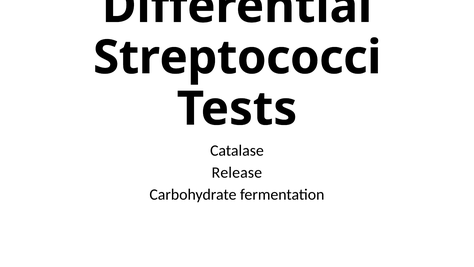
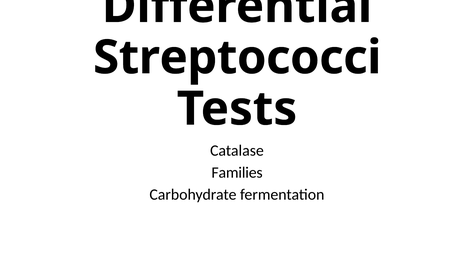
Release: Release -> Families
